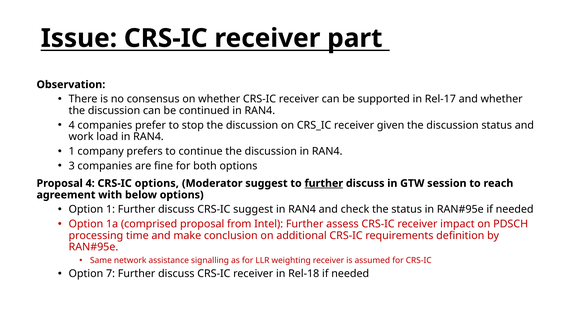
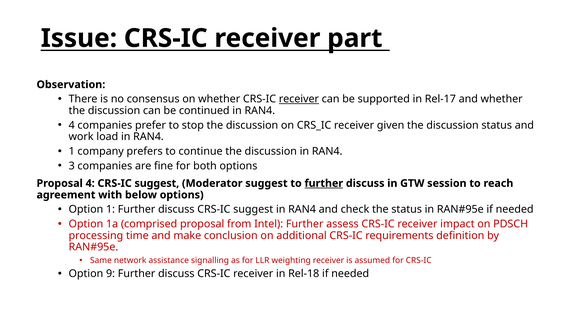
receiver at (299, 99) underline: none -> present
4 CRS-IC options: options -> suggest
7: 7 -> 9
